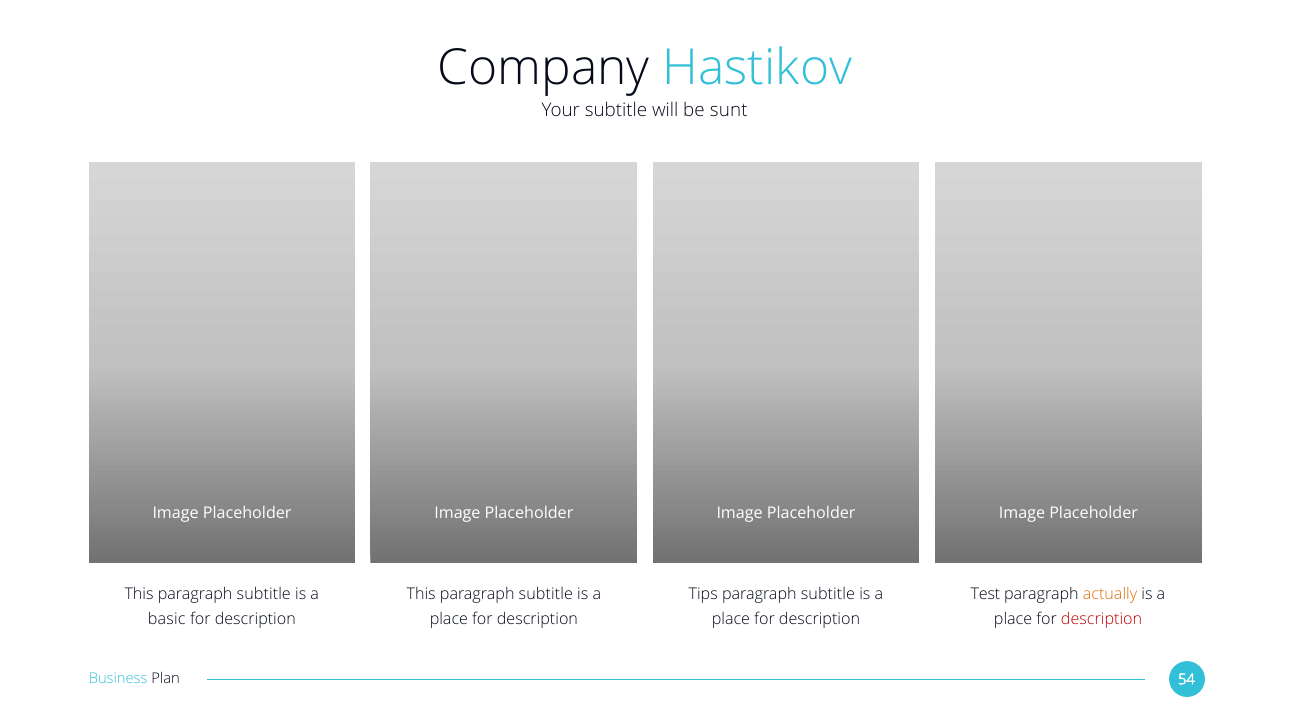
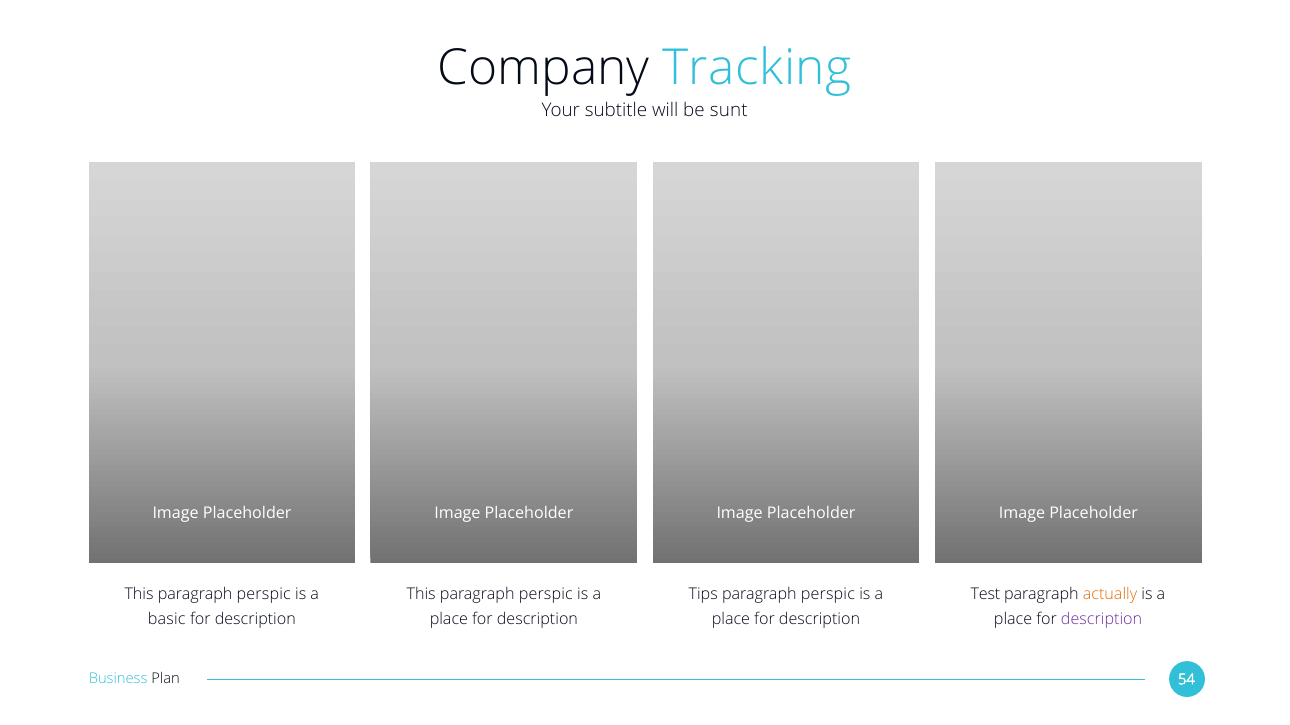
Hastikov: Hastikov -> Tracking
subtitle at (264, 595): subtitle -> perspic
subtitle at (546, 595): subtitle -> perspic
subtitle at (828, 595): subtitle -> perspic
description at (1102, 620) colour: red -> purple
